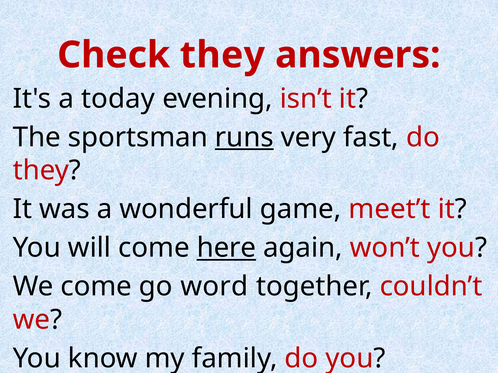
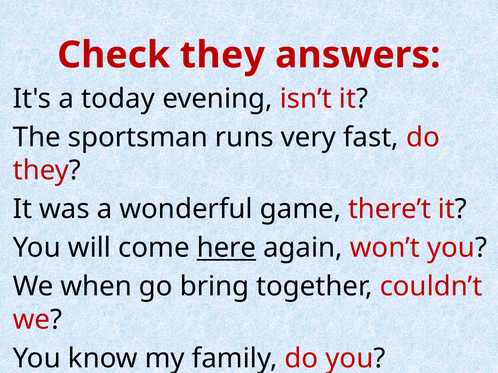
runs underline: present -> none
meet’t: meet’t -> there’t
We come: come -> when
word: word -> bring
